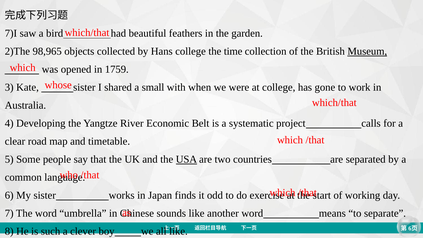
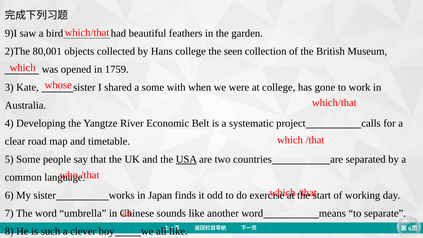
7)I: 7)I -> 9)I
98,965: 98,965 -> 80,001
time: time -> seen
Museum underline: present -> none
a small: small -> some
